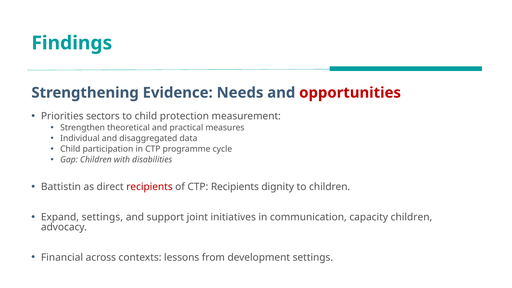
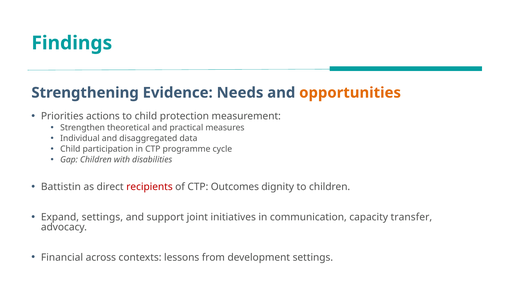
opportunities colour: red -> orange
sectors: sectors -> actions
CTP Recipients: Recipients -> Outcomes
capacity children: children -> transfer
